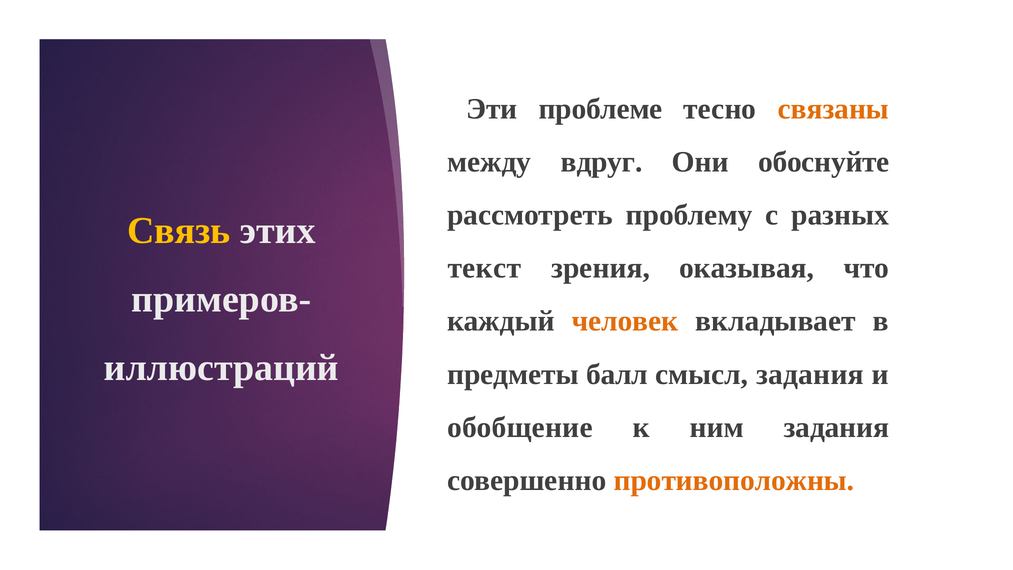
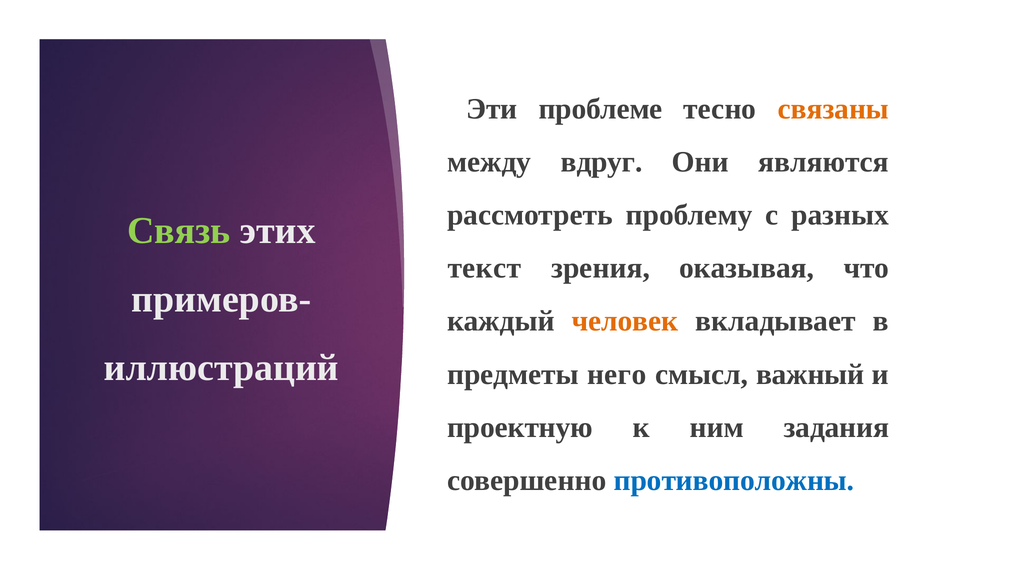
обоснуйте: обоснуйте -> являются
Связь colour: yellow -> light green
балл: балл -> него
смысл задания: задания -> важный
обобщение: обобщение -> проектную
противоположны colour: orange -> blue
